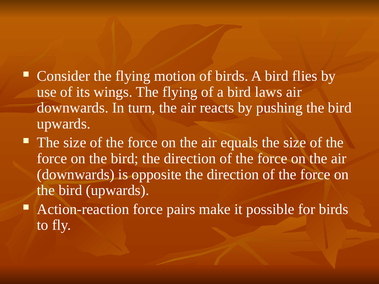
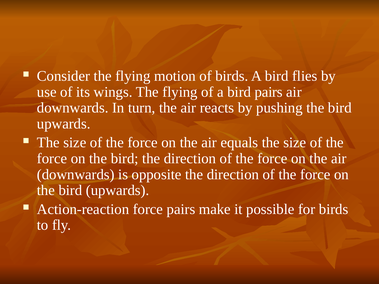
bird laws: laws -> pairs
